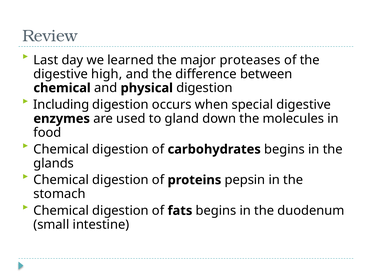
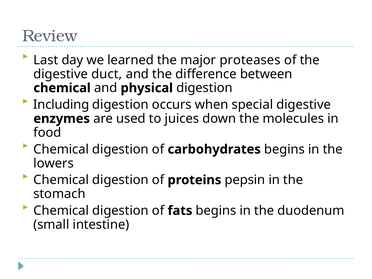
high: high -> duct
gland: gland -> juices
glands: glands -> lowers
